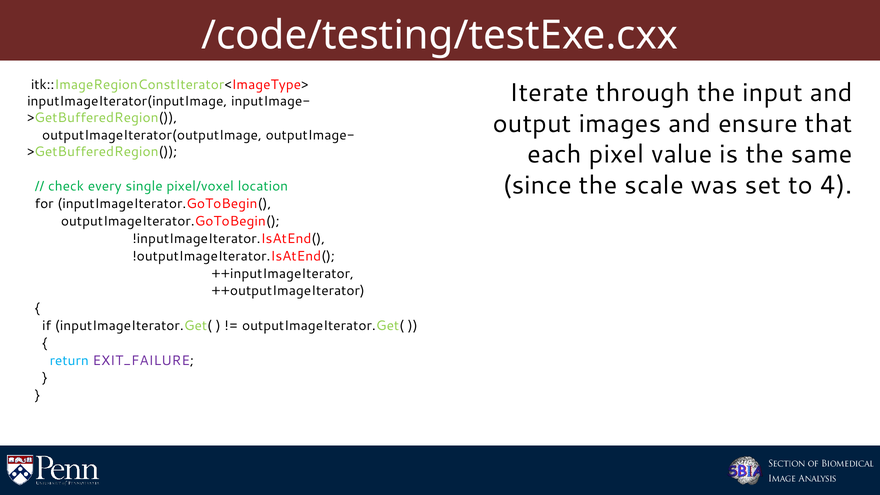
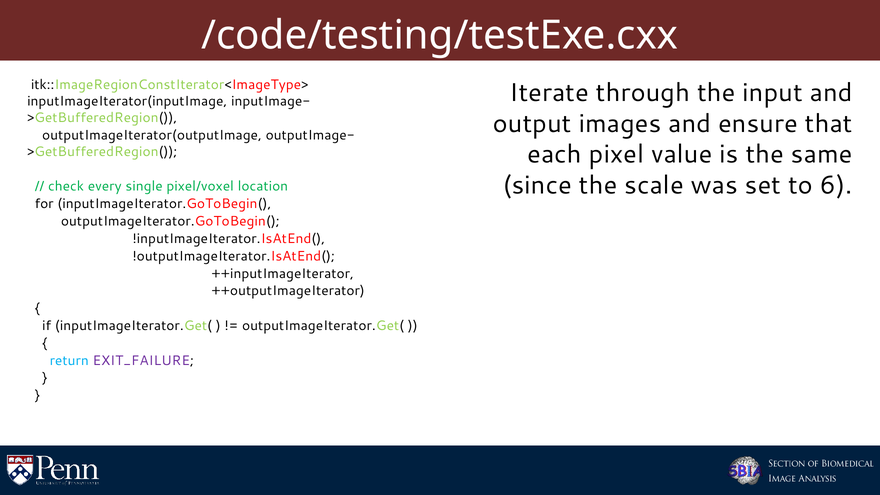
4: 4 -> 6
